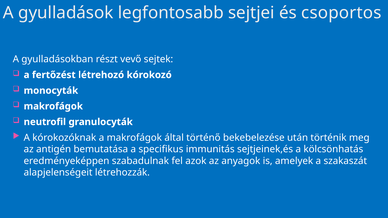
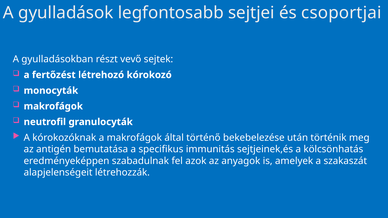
csoportos: csoportos -> csoportjai
